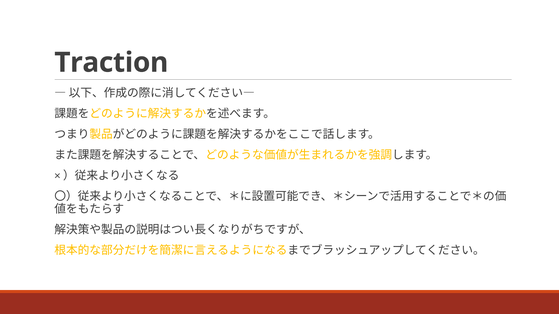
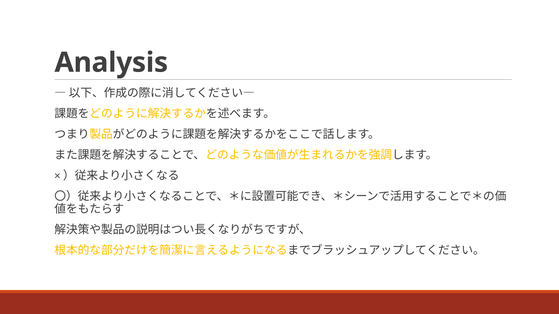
Traction: Traction -> Analysis
